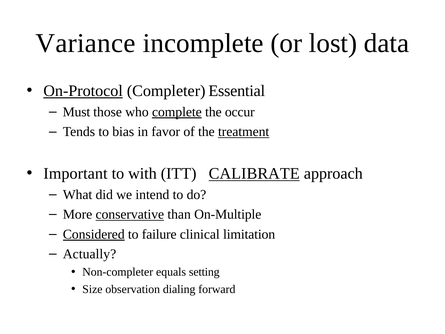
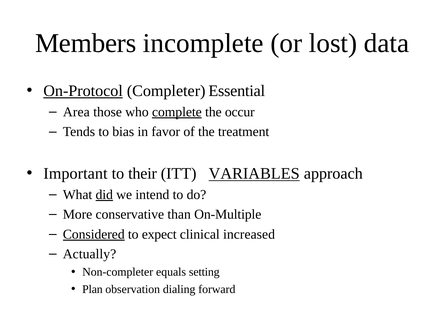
Variance: Variance -> Members
Must: Must -> Area
treatment underline: present -> none
with: with -> their
CALIBRATE: CALIBRATE -> VARIABLES
did underline: none -> present
conservative underline: present -> none
failure: failure -> expect
limitation: limitation -> increased
Size: Size -> Plan
